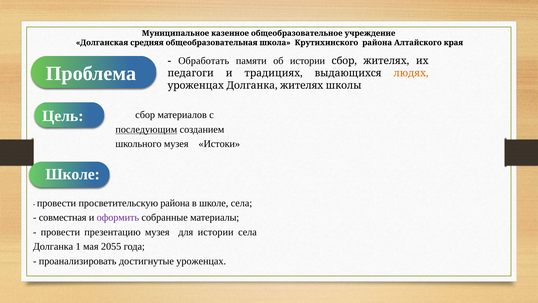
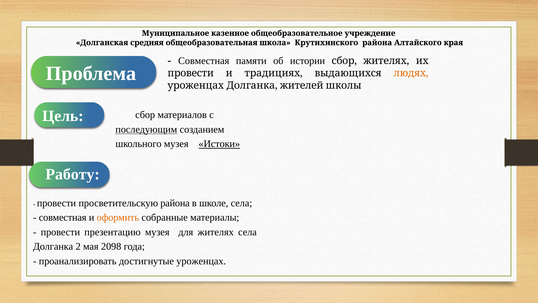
Обработать at (204, 61): Обработать -> Совместная
педагоги at (191, 73): педагоги -> провести
Долганка жителях: жителях -> жителей
Истоки underline: none -> present
Школе at (73, 174): Школе -> Работу
оформить colour: purple -> orange
для истории: истории -> жителях
1: 1 -> 2
2055: 2055 -> 2098
